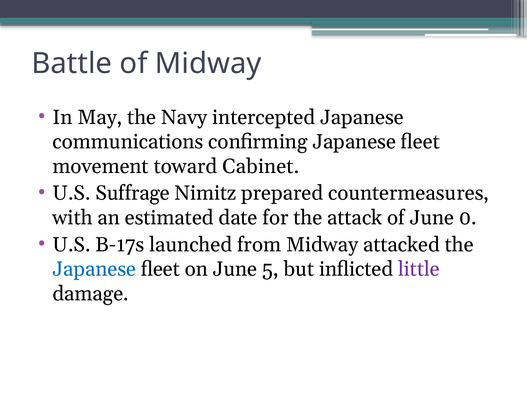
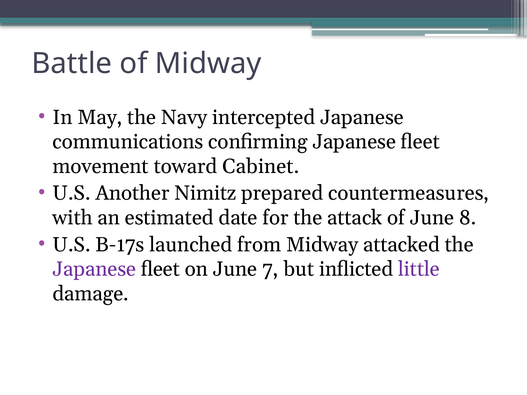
Suffrage: Suffrage -> Another
0: 0 -> 8
Japanese at (94, 269) colour: blue -> purple
5: 5 -> 7
